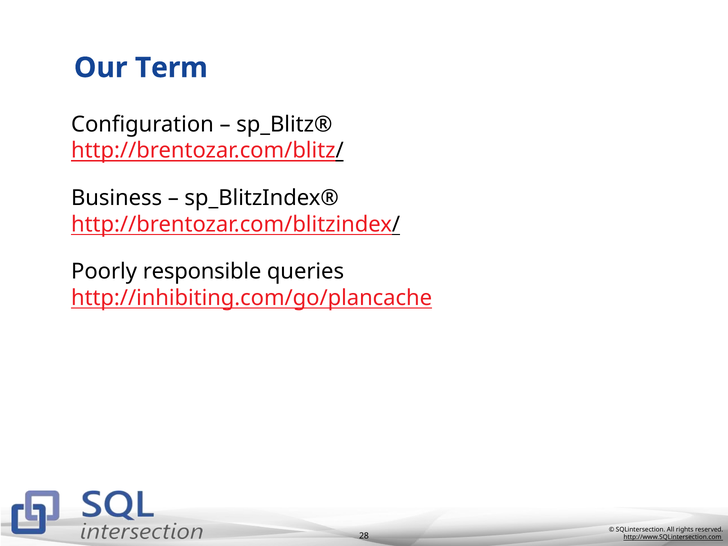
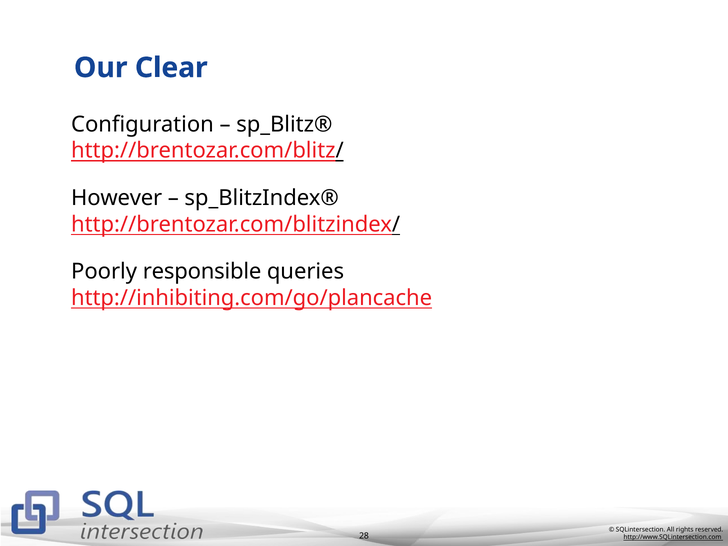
Term: Term -> Clear
Business: Business -> However
